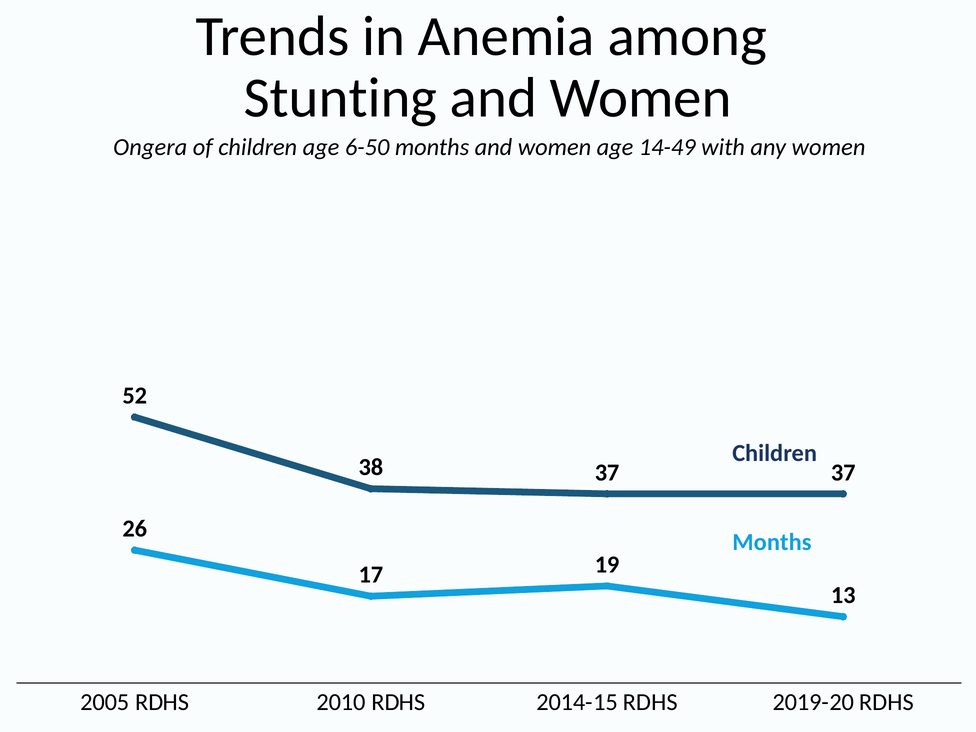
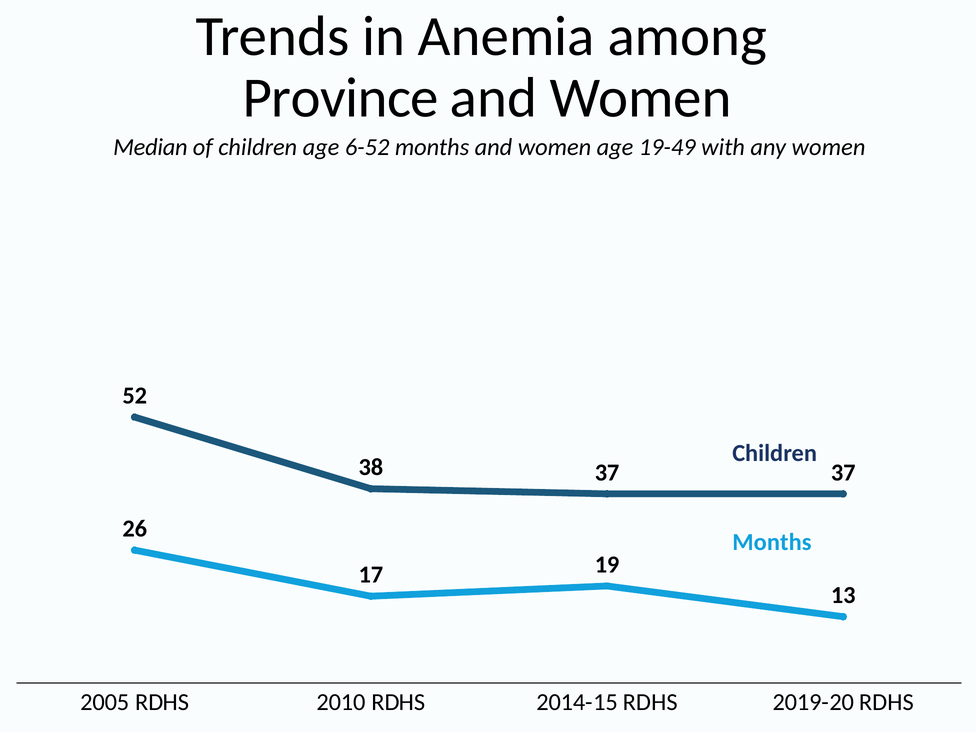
Stunting: Stunting -> Province
Ongera: Ongera -> Median
6-50: 6-50 -> 6-52
14-49: 14-49 -> 19-49
